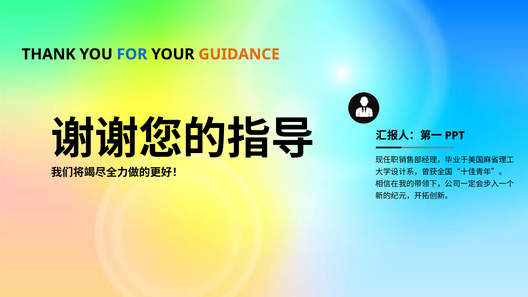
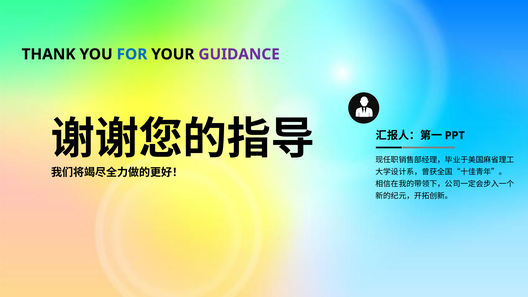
GUIDANCE colour: orange -> purple
